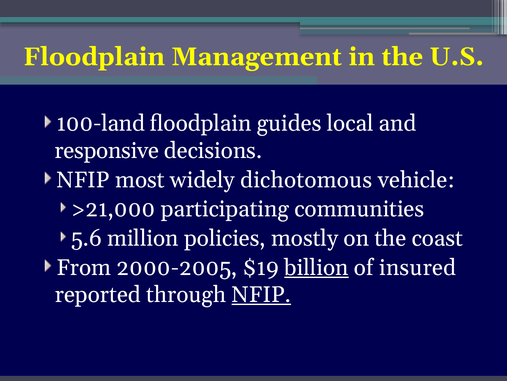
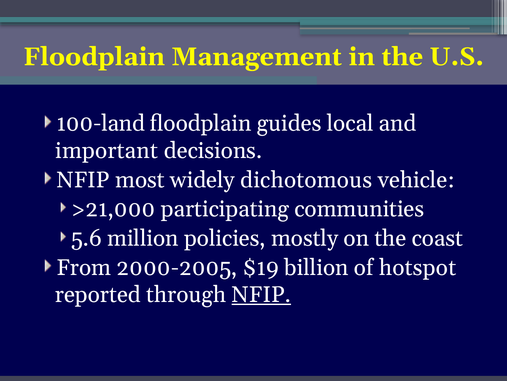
responsive: responsive -> important
billion underline: present -> none
insured: insured -> hotspot
